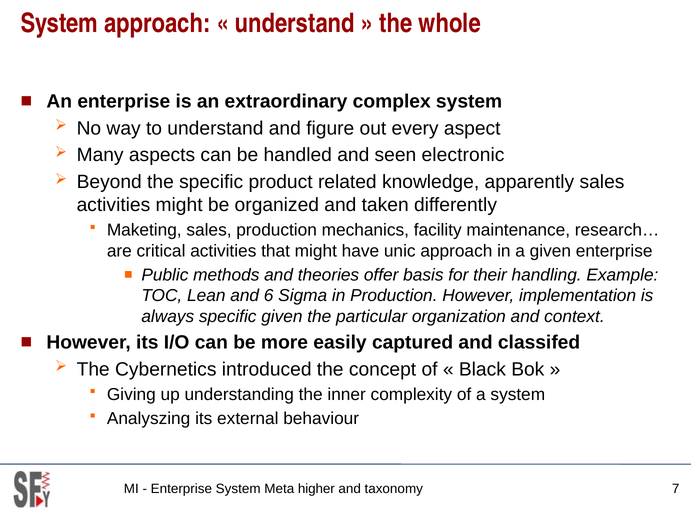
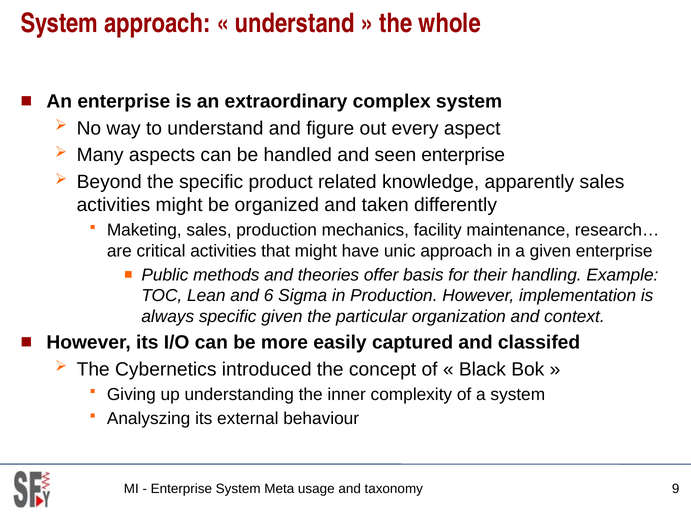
seen electronic: electronic -> enterprise
higher: higher -> usage
7: 7 -> 9
